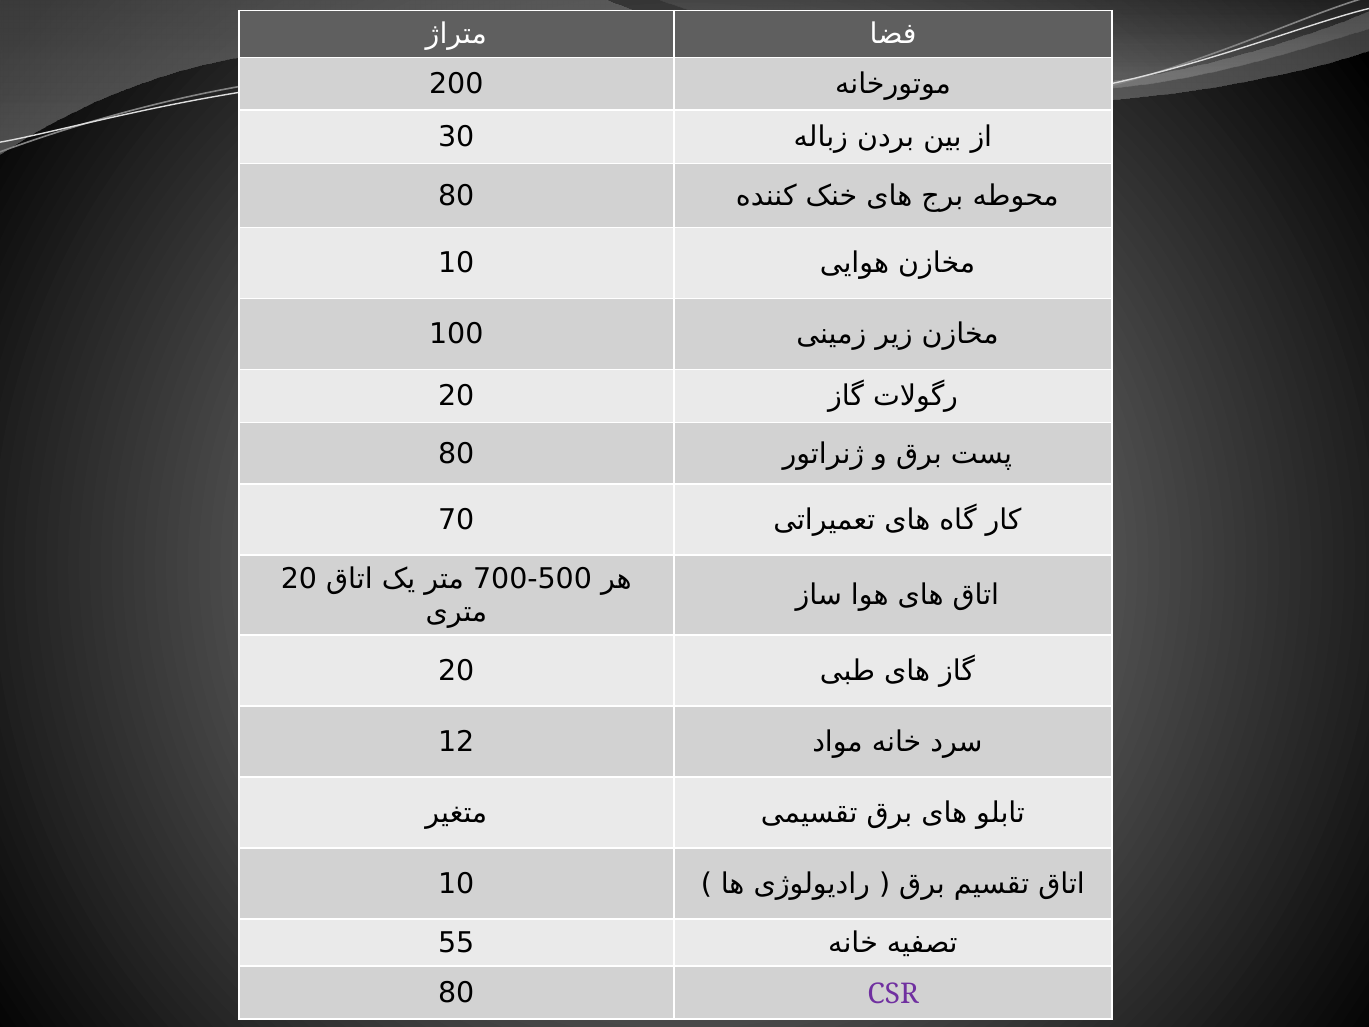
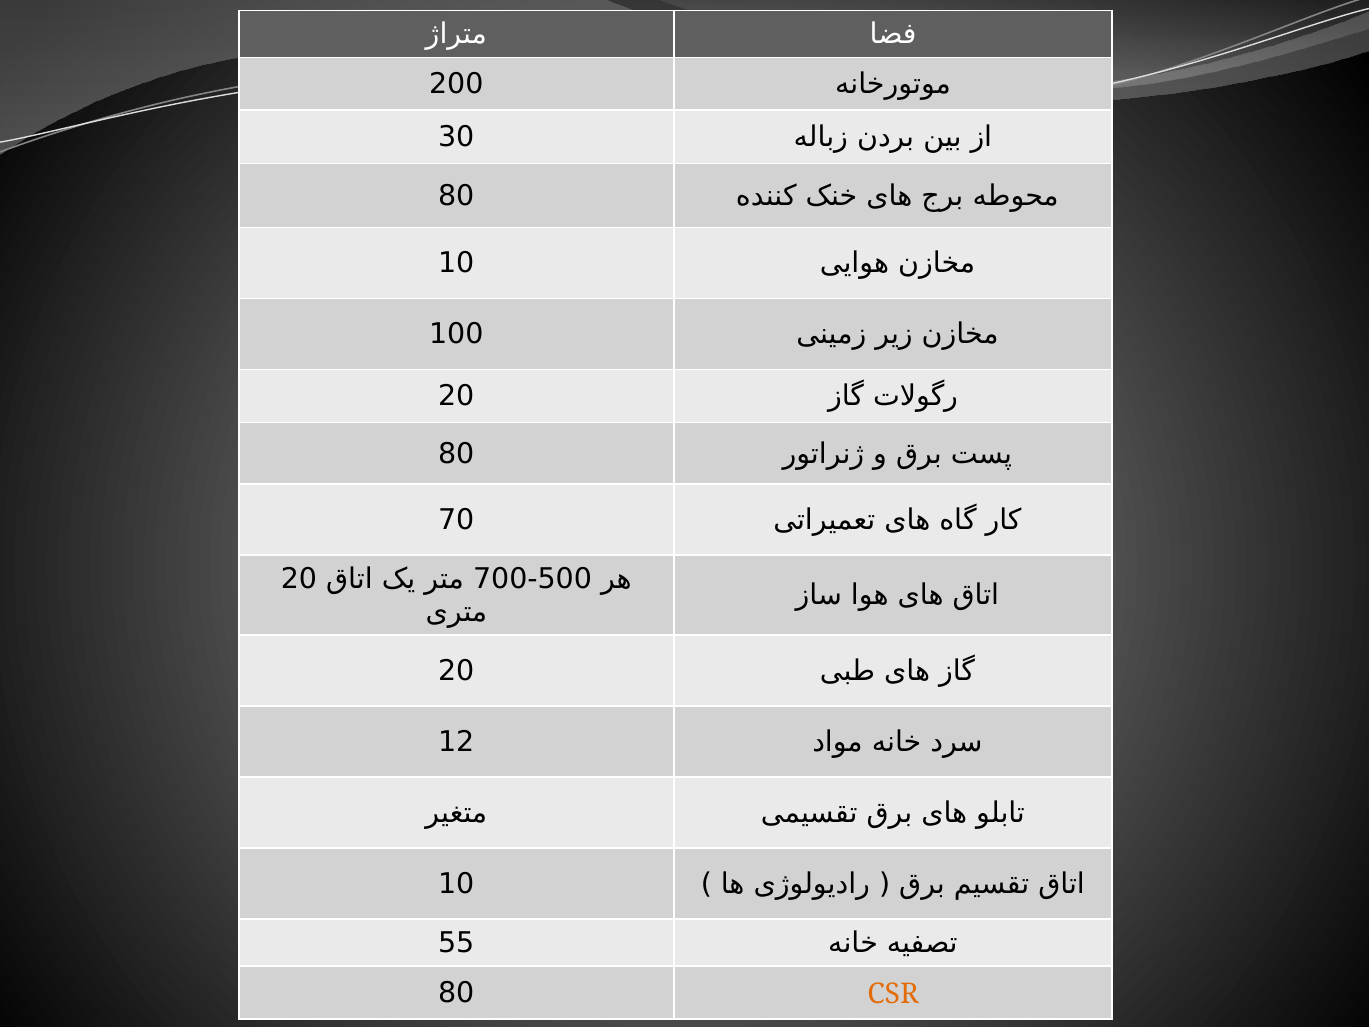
CSR colour: purple -> orange
